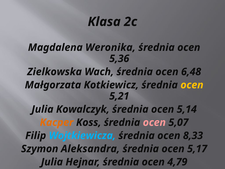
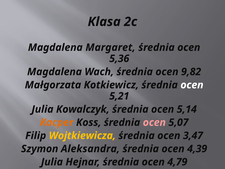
Weronika: Weronika -> Margaret
Zielkowska at (54, 72): Zielkowska -> Magdalena
6,48: 6,48 -> 9,82
ocen at (192, 85) colour: yellow -> white
Wojtkiewicza colour: light blue -> yellow
8,33: 8,33 -> 3,47
5,17: 5,17 -> 4,39
